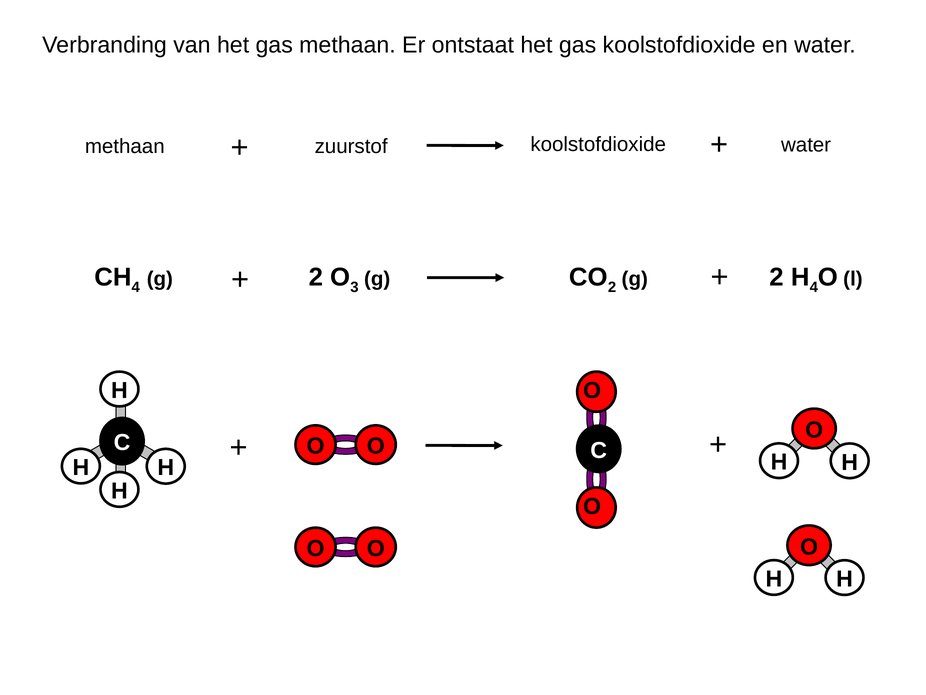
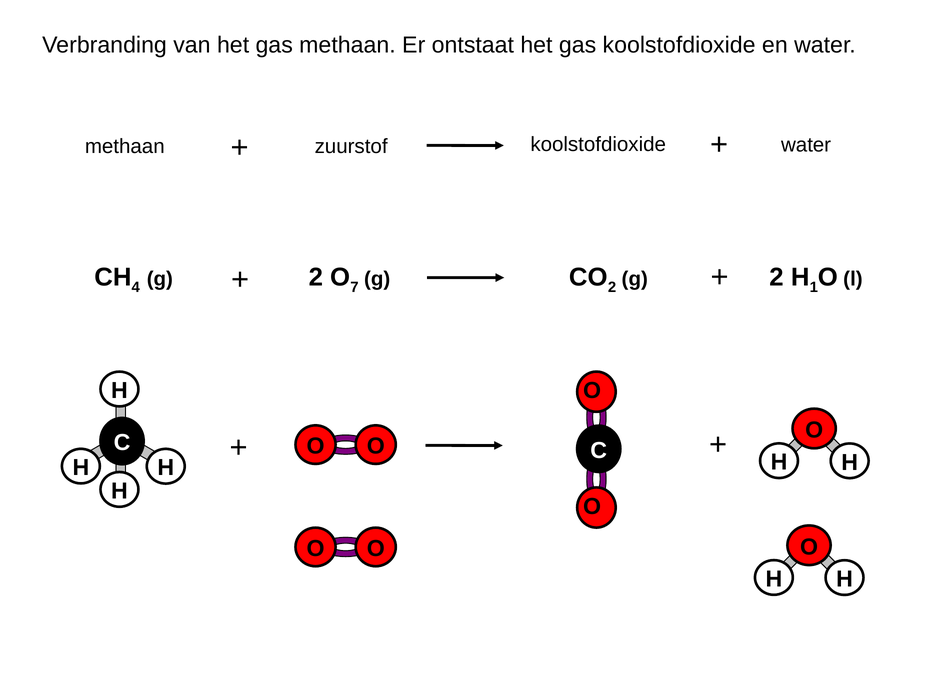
3: 3 -> 7
H 4: 4 -> 1
